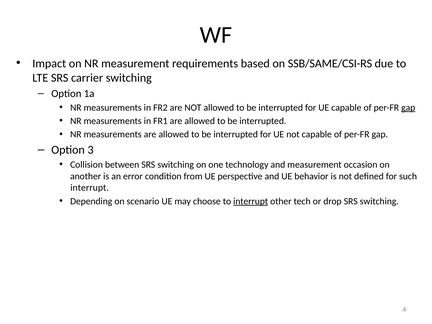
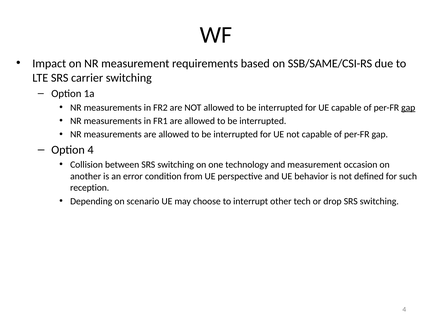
Option 3: 3 -> 4
interrupt at (90, 188): interrupt -> reception
interrupt at (251, 201) underline: present -> none
